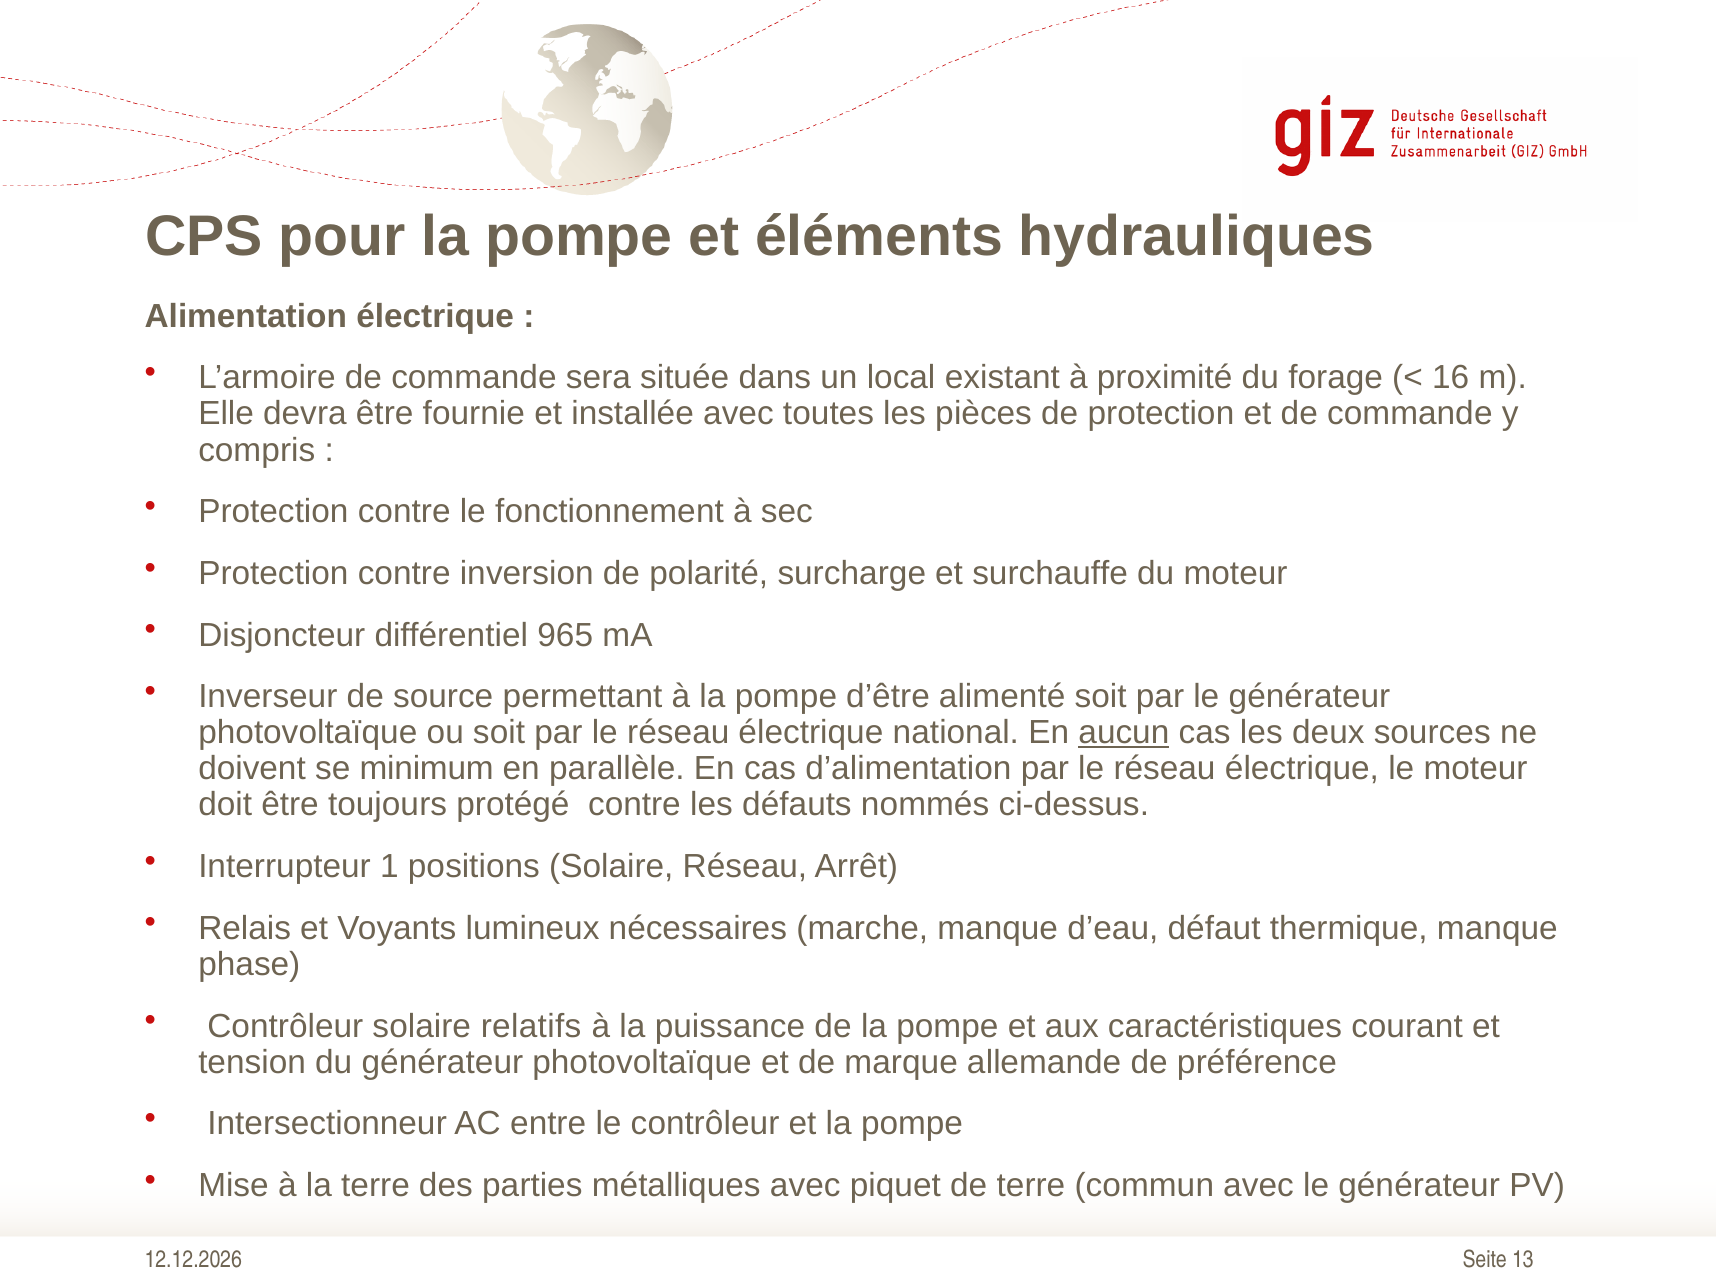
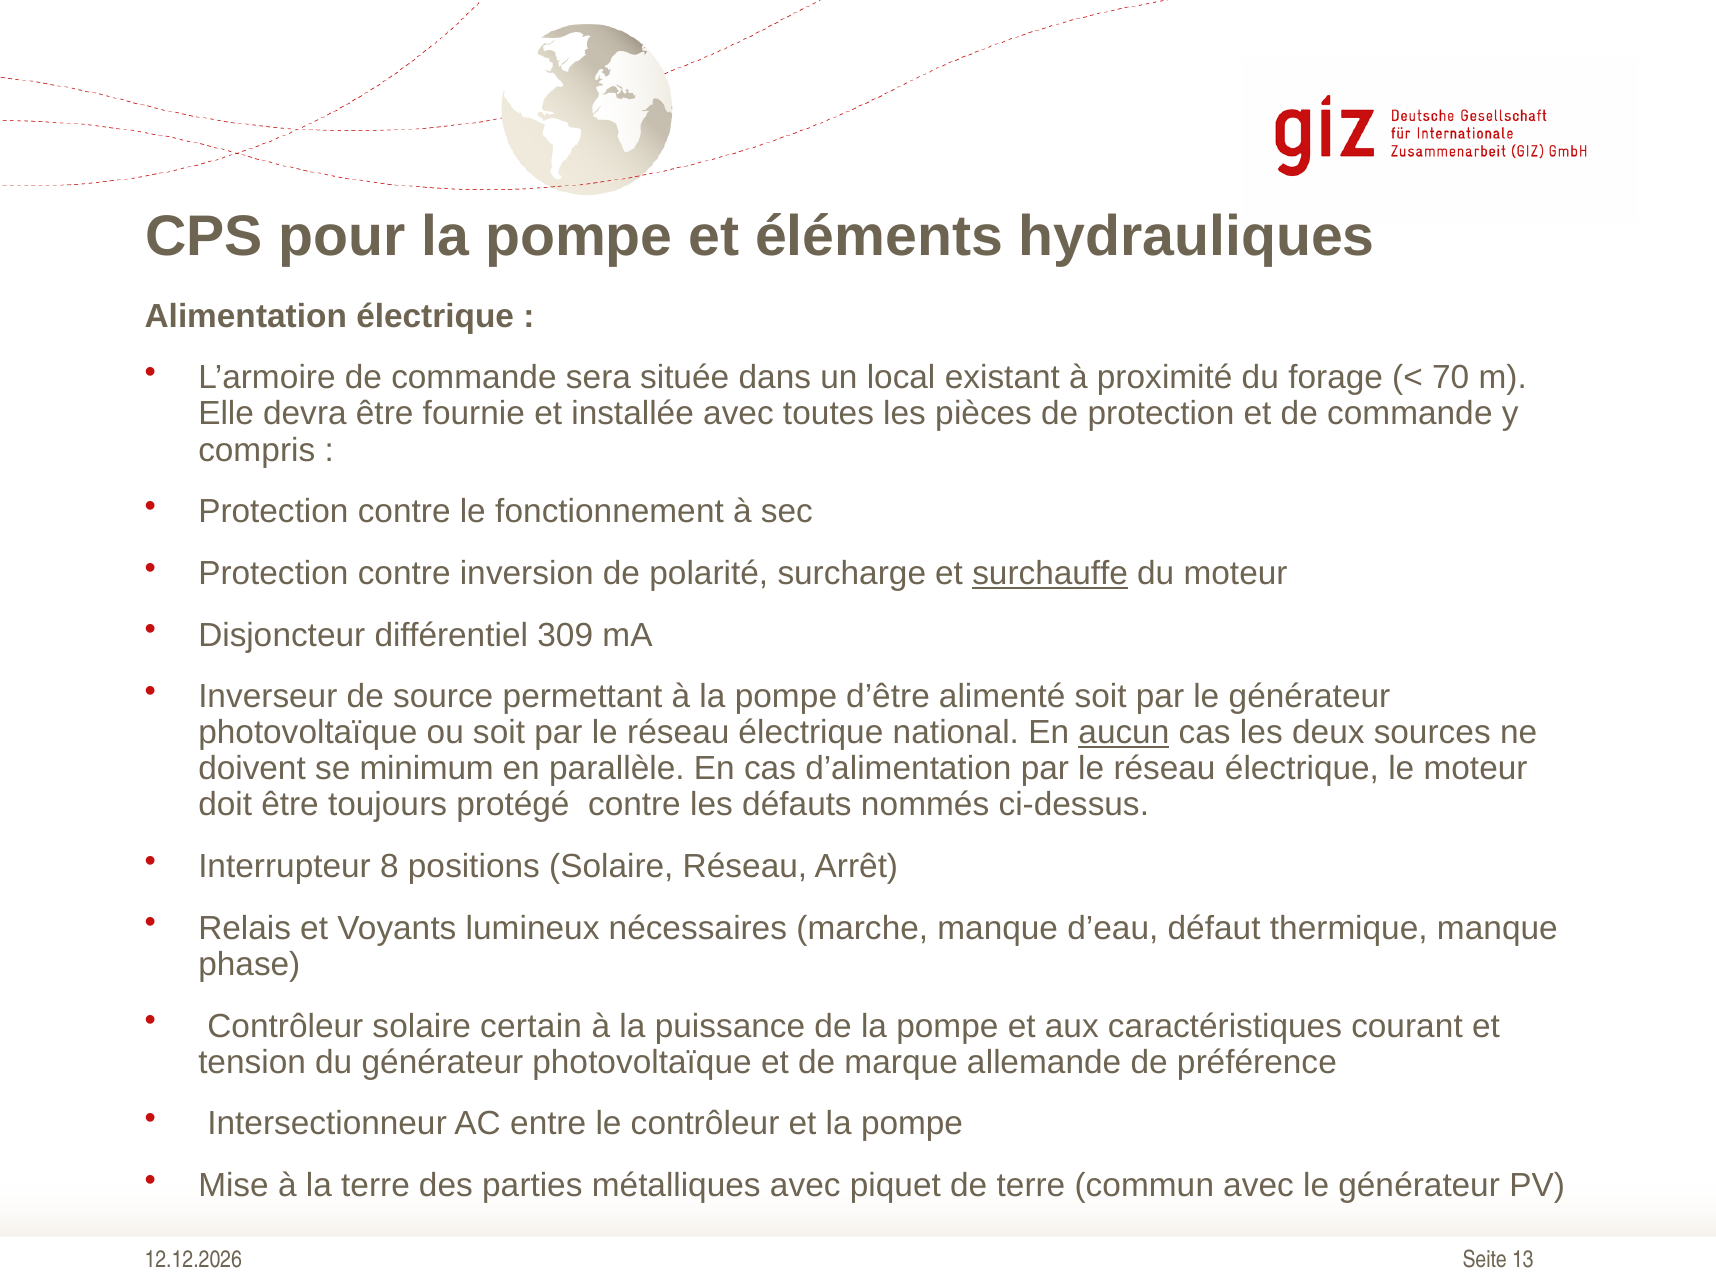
16: 16 -> 70
surchauffe underline: none -> present
965: 965 -> 309
1: 1 -> 8
relatifs: relatifs -> certain
